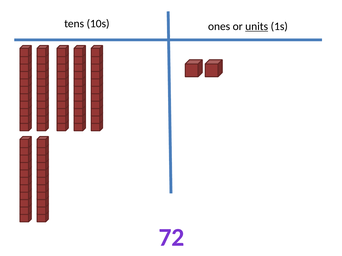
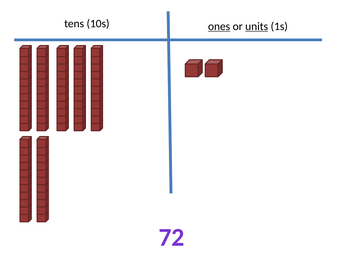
ones underline: none -> present
